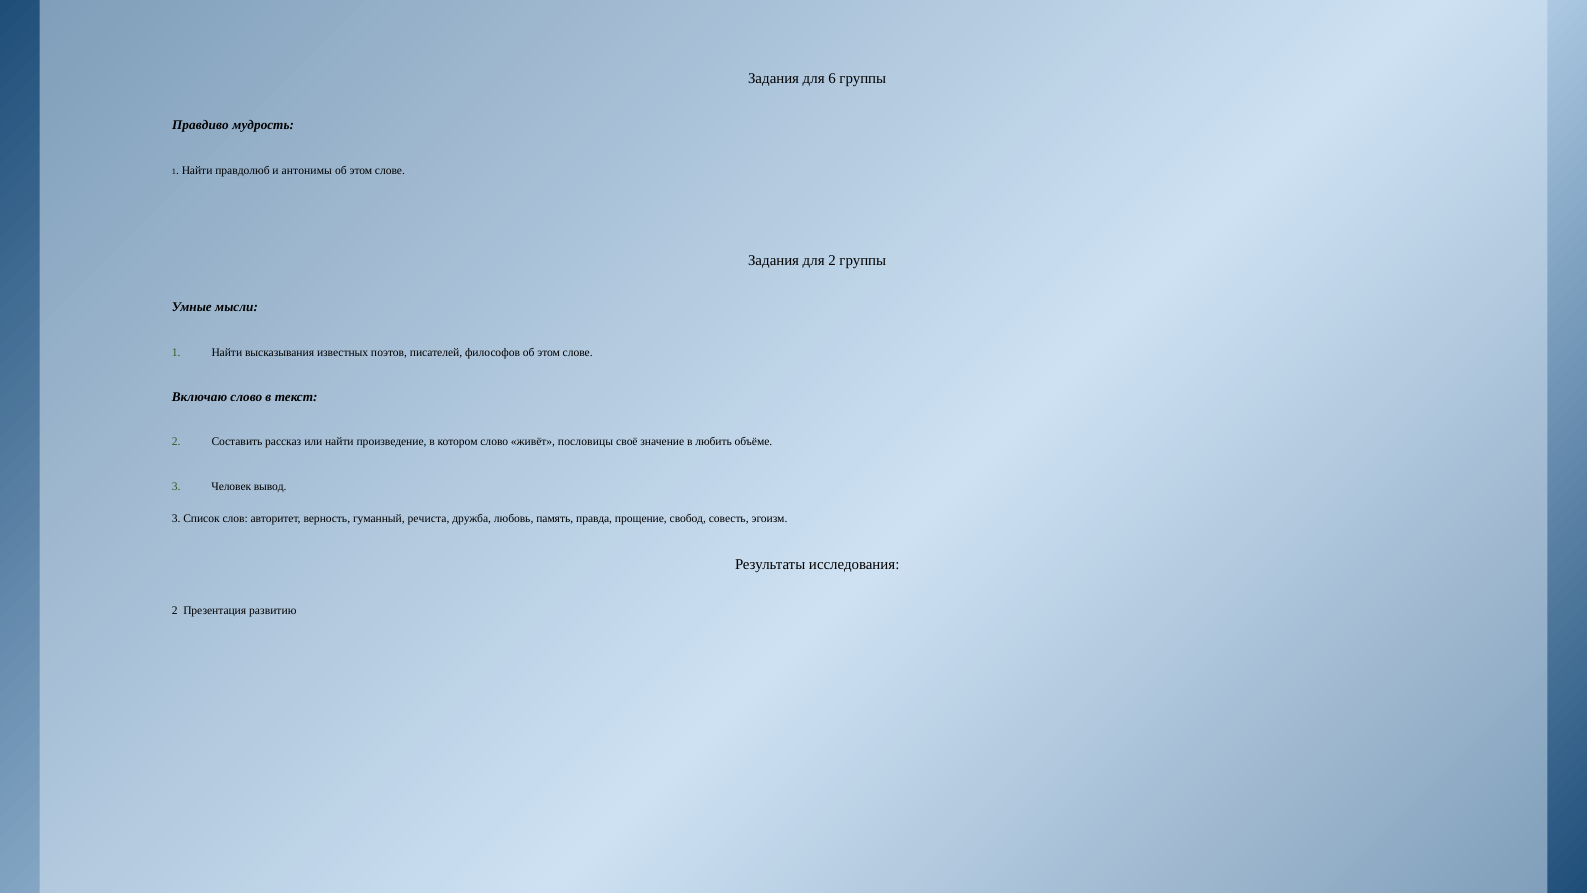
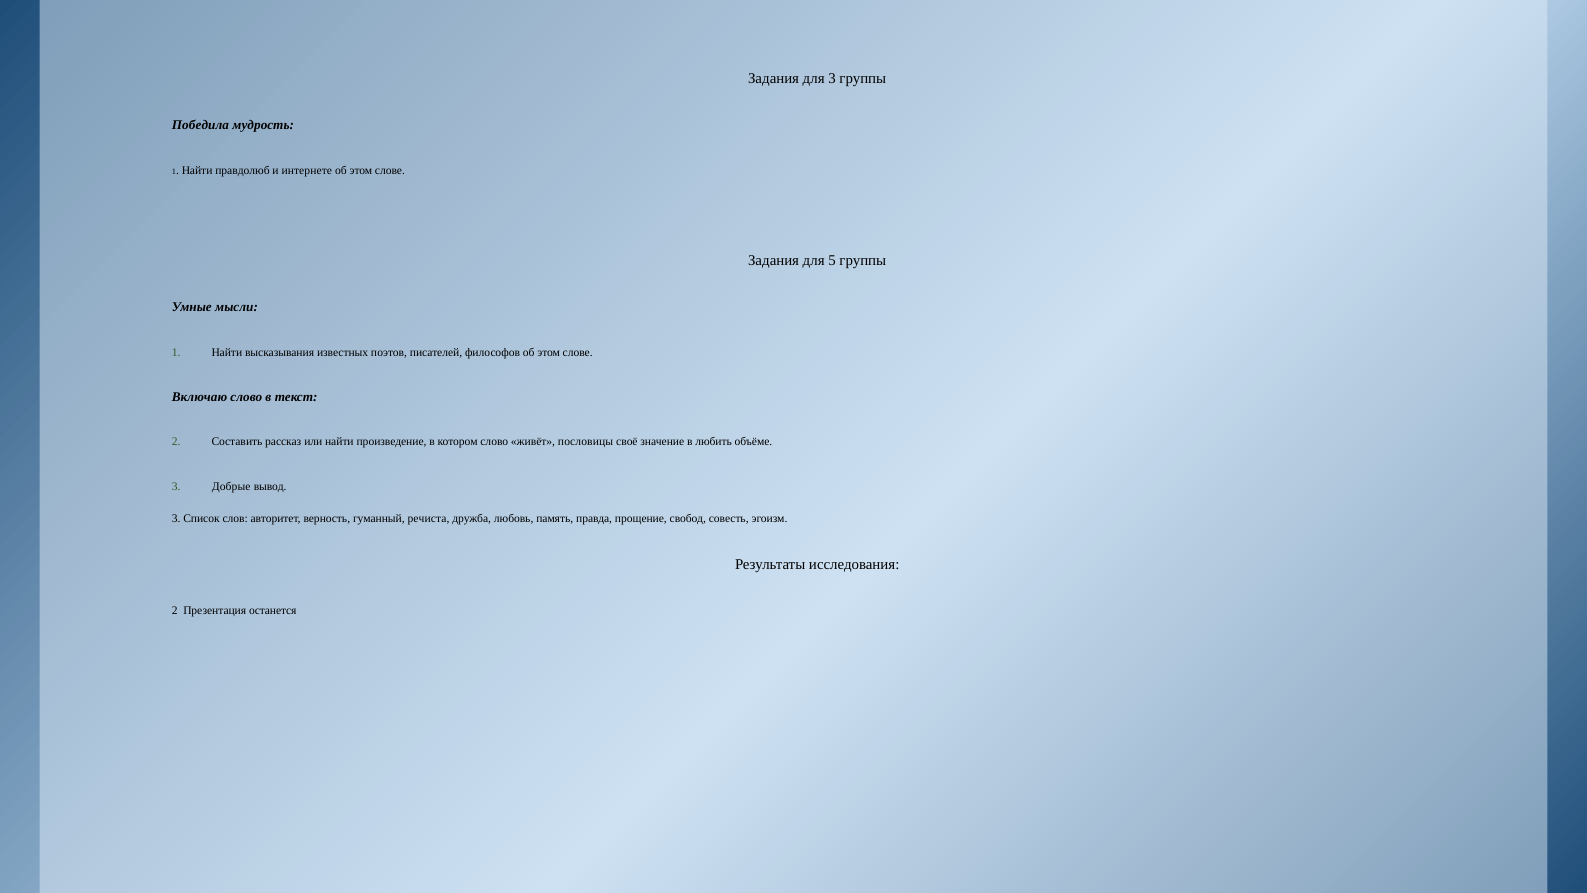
для 6: 6 -> 3
Правдиво: Правдиво -> Победила
антонимы: антонимы -> интернете
для 2: 2 -> 5
Человек: Человек -> Добрые
развитию: развитию -> останется
